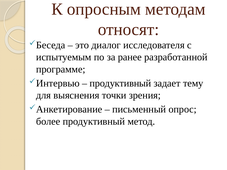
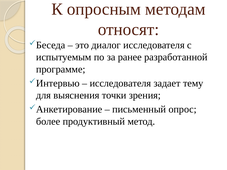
продуктивный at (120, 83): продуктивный -> исследователя
